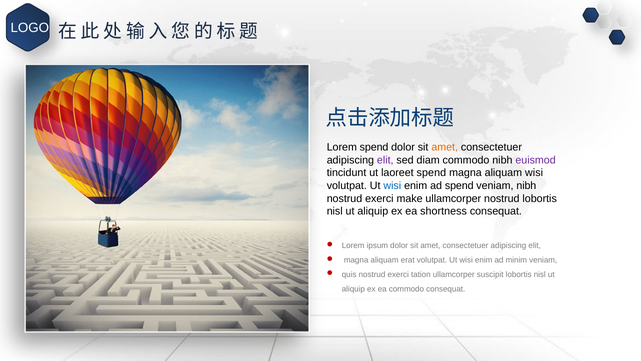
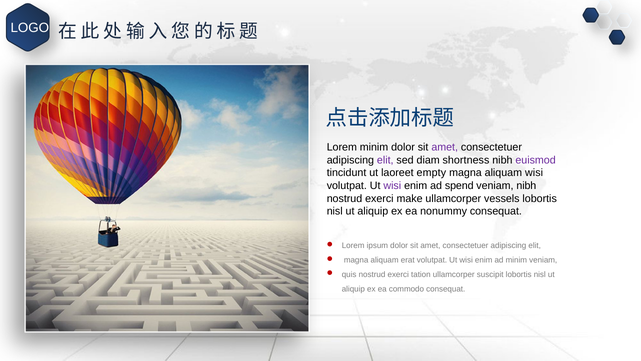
Lorem spend: spend -> minim
amet at (445, 147) colour: orange -> purple
diam commodo: commodo -> shortness
laoreet spend: spend -> empty
wisi at (392, 185) colour: blue -> purple
ullamcorper nostrud: nostrud -> vessels
shortness: shortness -> nonummy
